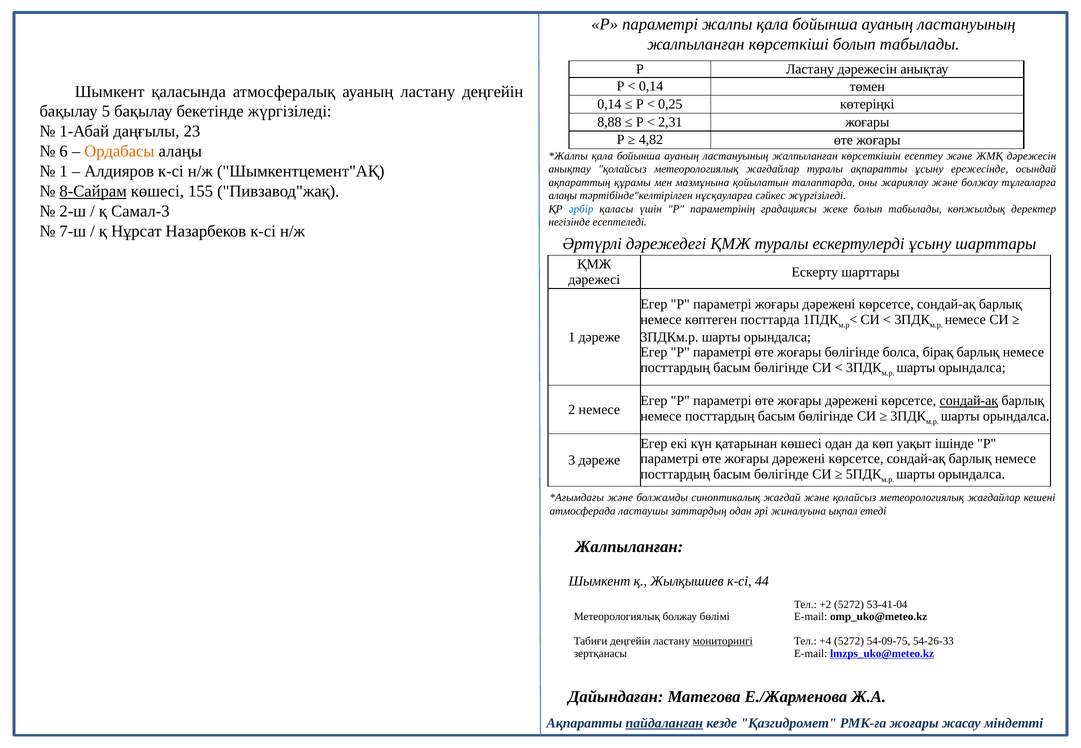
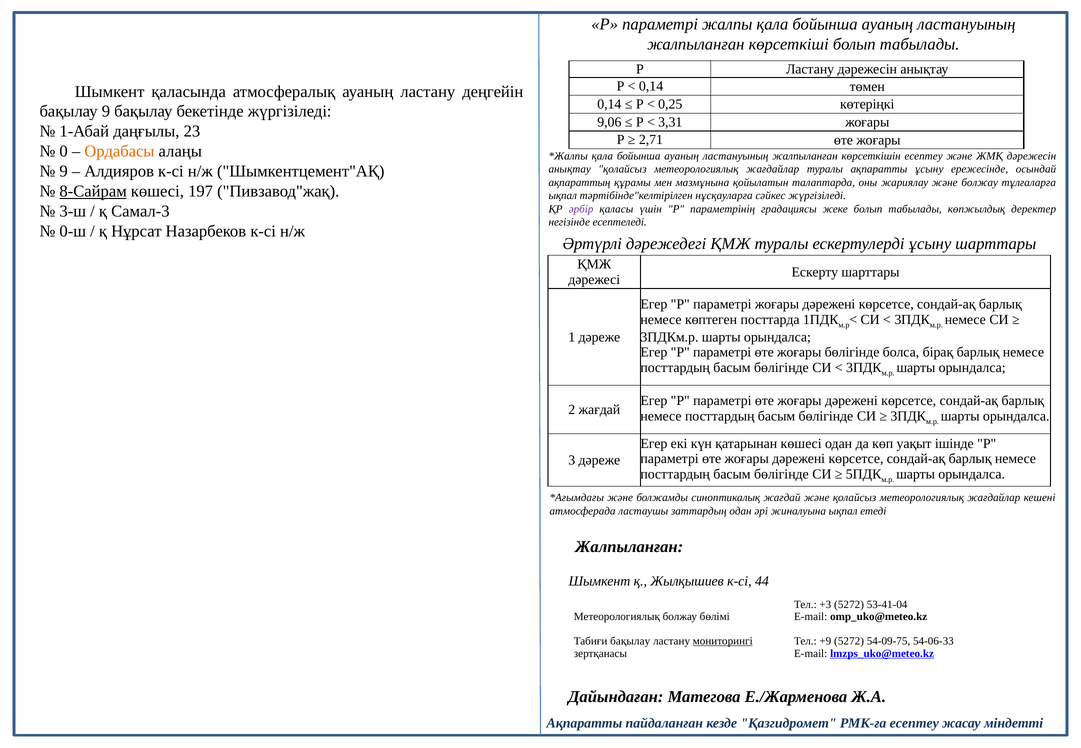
бақылау 5: 5 -> 9
8,88: 8,88 -> 9,06
2,31: 2,31 -> 3,31
4,82: 4,82 -> 2,71
6: 6 -> 0
1 at (64, 171): 1 -> 9
155: 155 -> 197
алаңы at (563, 196): алаңы -> ықпал
2-ш: 2-ш -> 3-ш
әрбір colour: blue -> purple
7-ш: 7-ш -> 0-ш
сондай-ақ at (969, 401) underline: present -> none
2 немесе: немесе -> жағдай
+2: +2 -> +3
Табиғи деңгейін: деңгейін -> бақылау
+4: +4 -> +9
54-26-33: 54-26-33 -> 54-06-33
пайдаланған underline: present -> none
РМК-ға жоғары: жоғары -> есептеу
